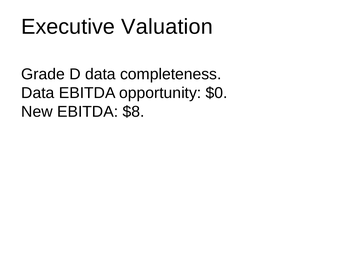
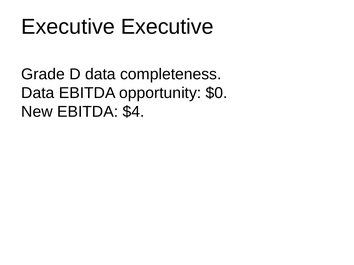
Executive Valuation: Valuation -> Executive
$8: $8 -> $4
